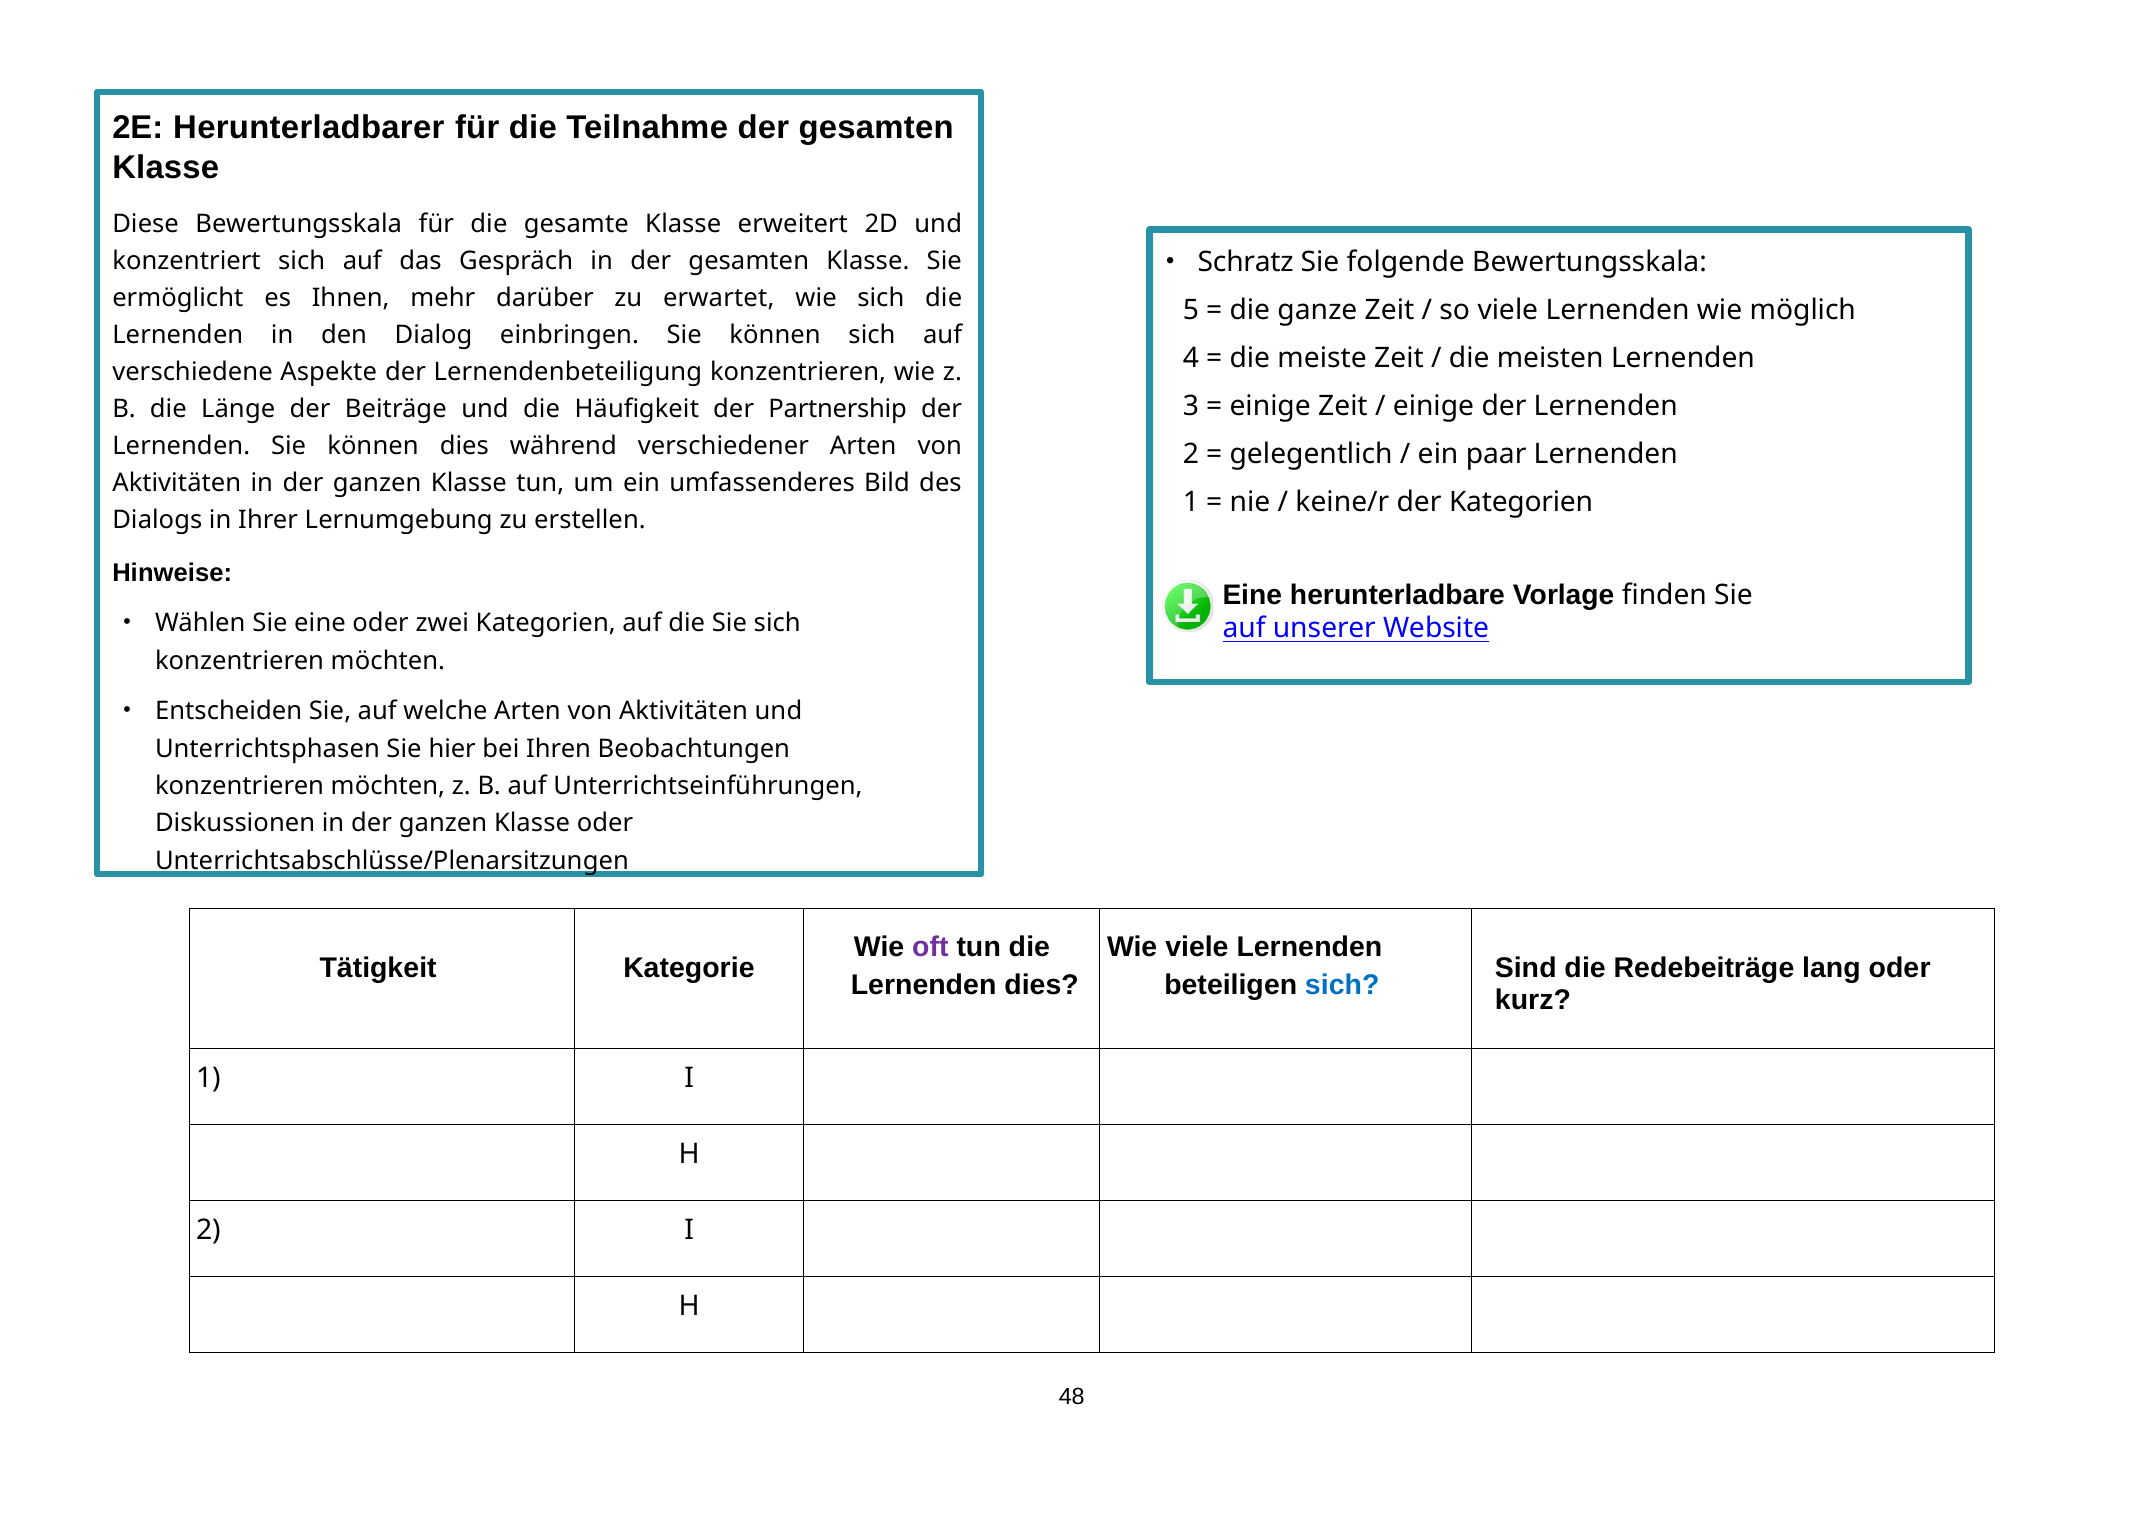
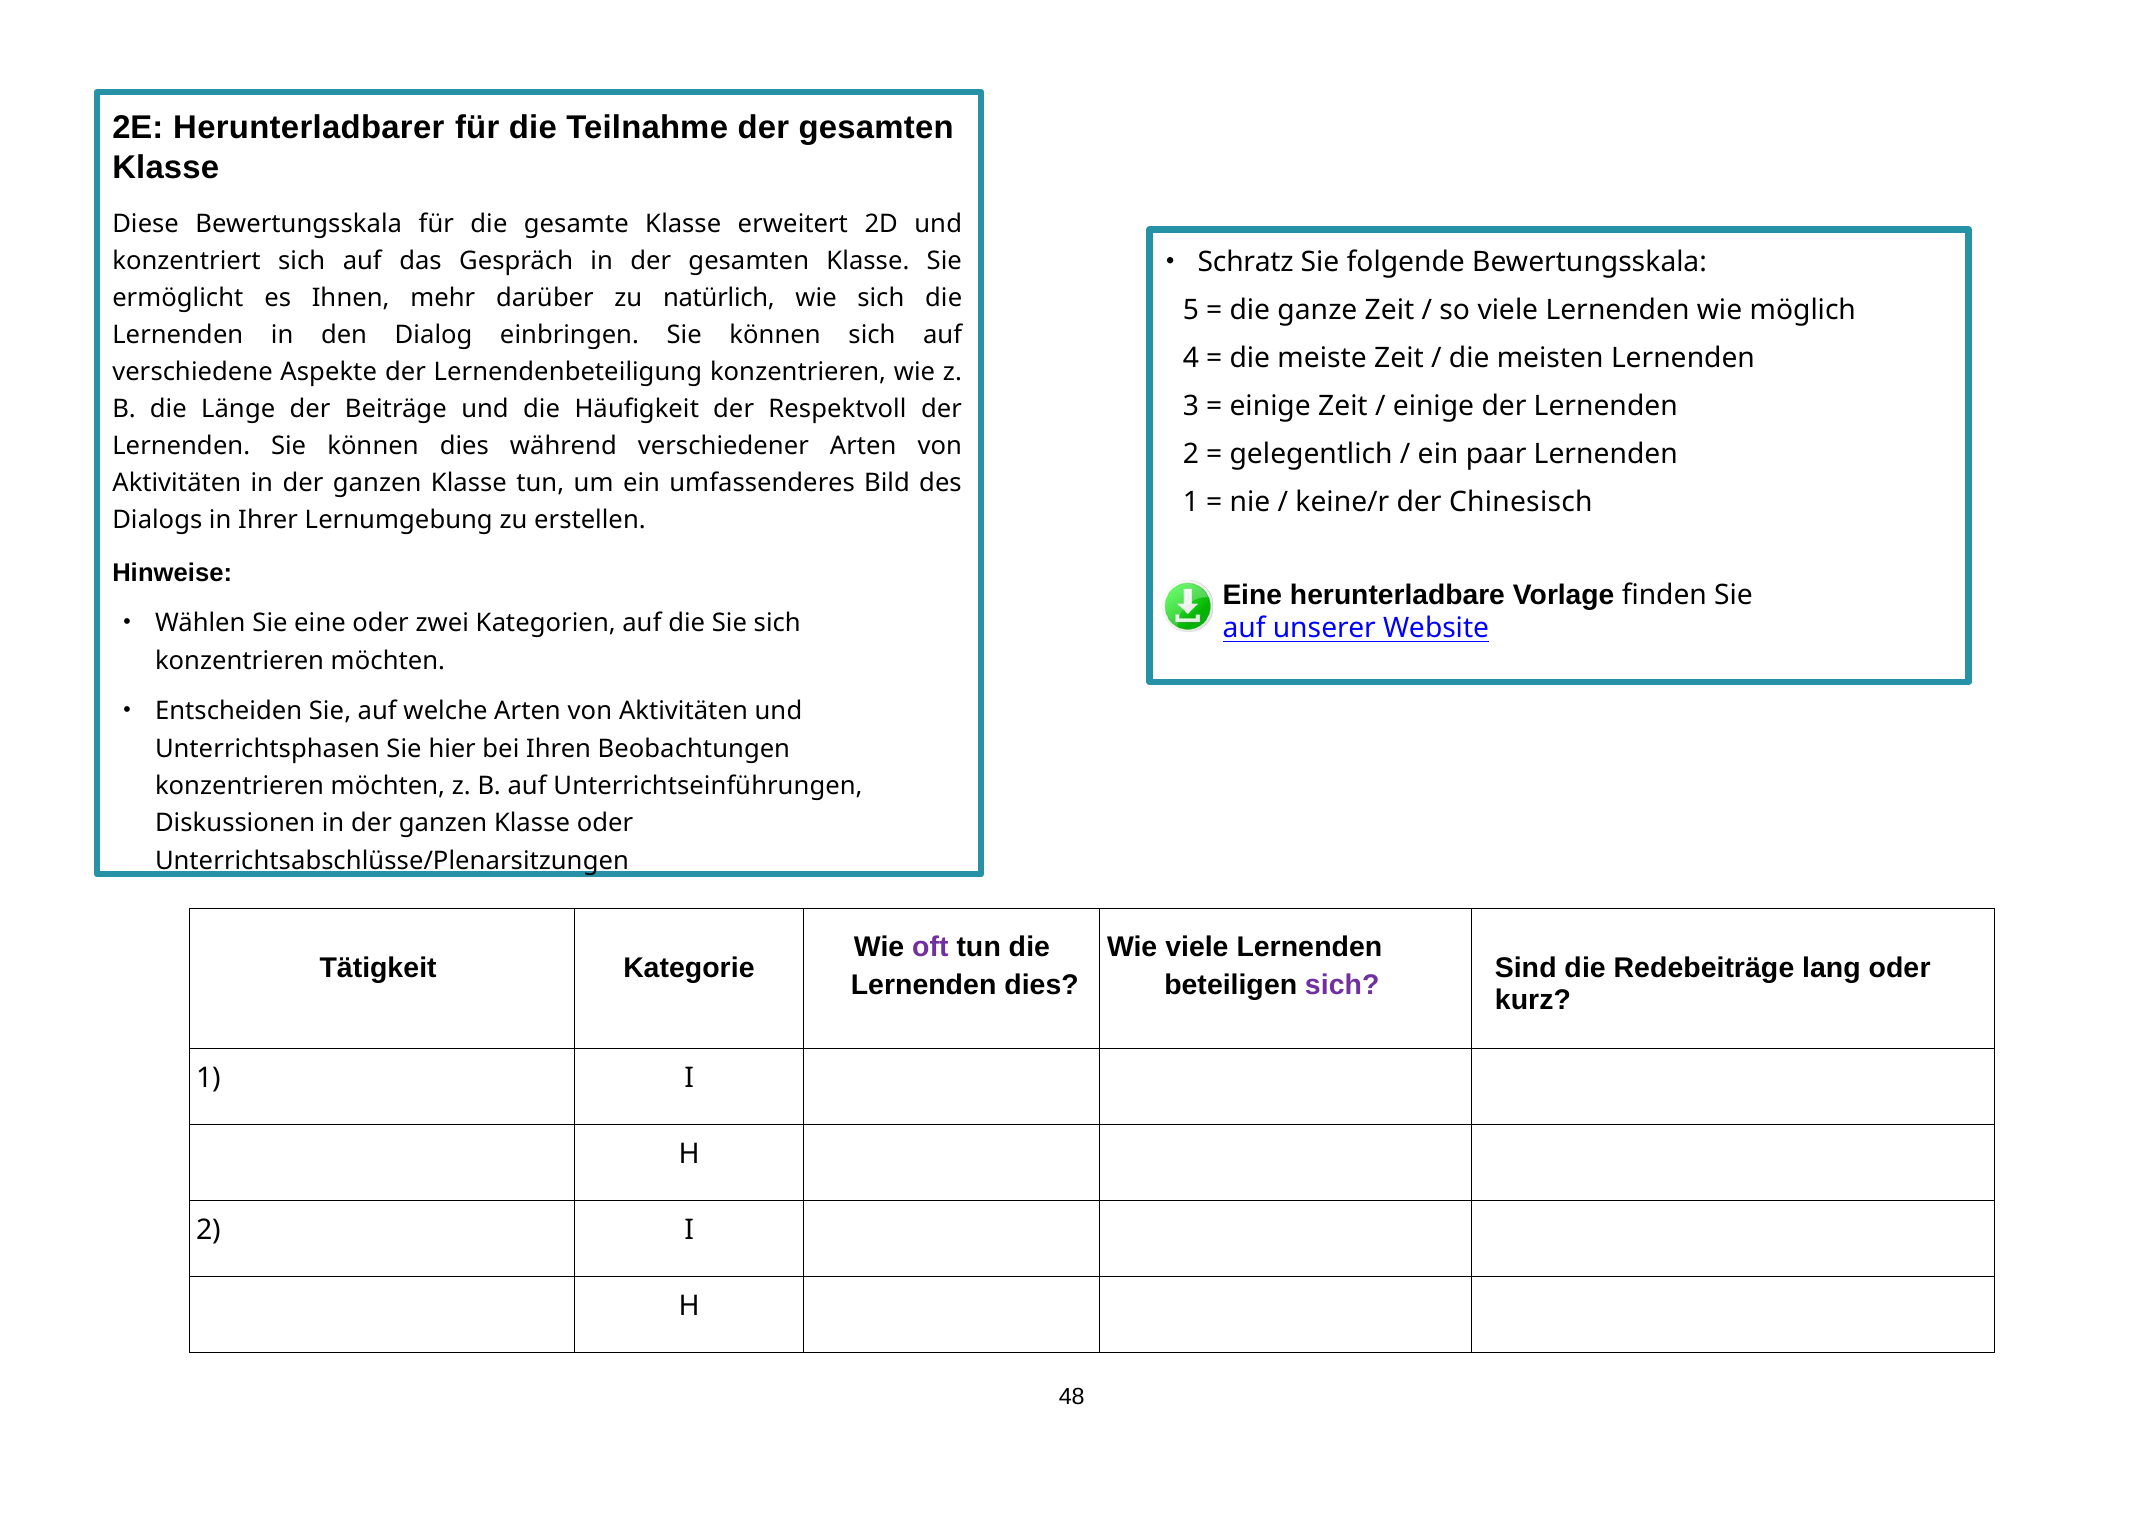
erwartet: erwartet -> natürlich
Partnership: Partnership -> Respektvoll
der Kategorien: Kategorien -> Chinesisch
sich at (1342, 985) colour: blue -> purple
